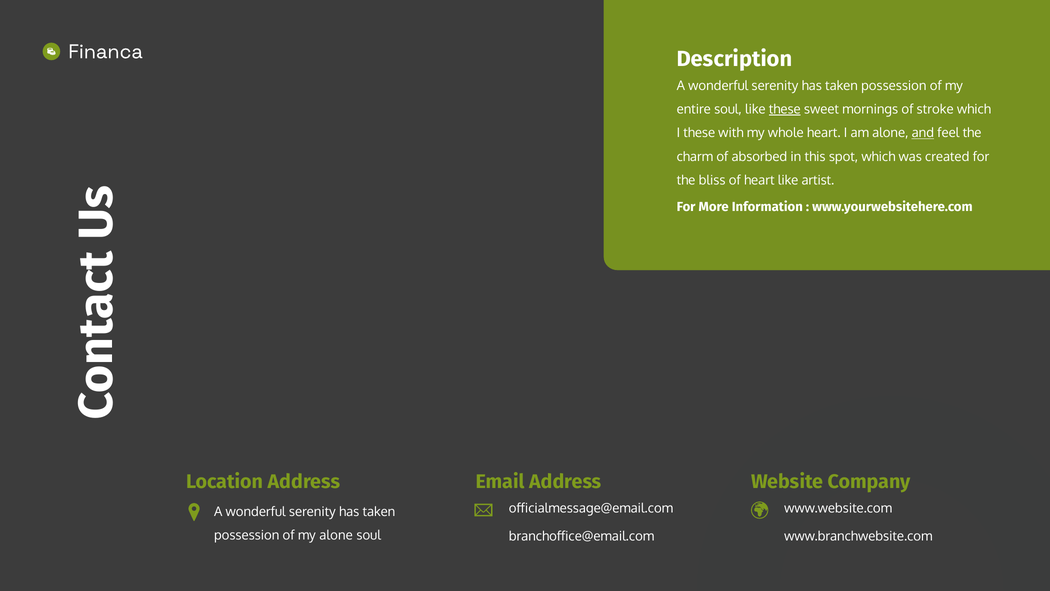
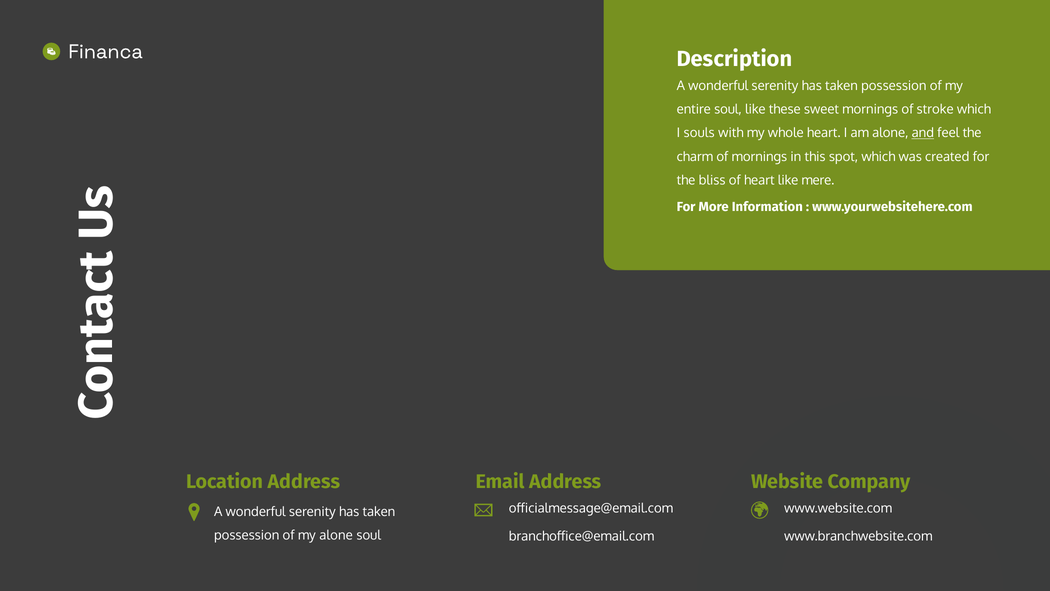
these at (785, 109) underline: present -> none
I these: these -> souls
of absorbed: absorbed -> mornings
artist: artist -> mere
